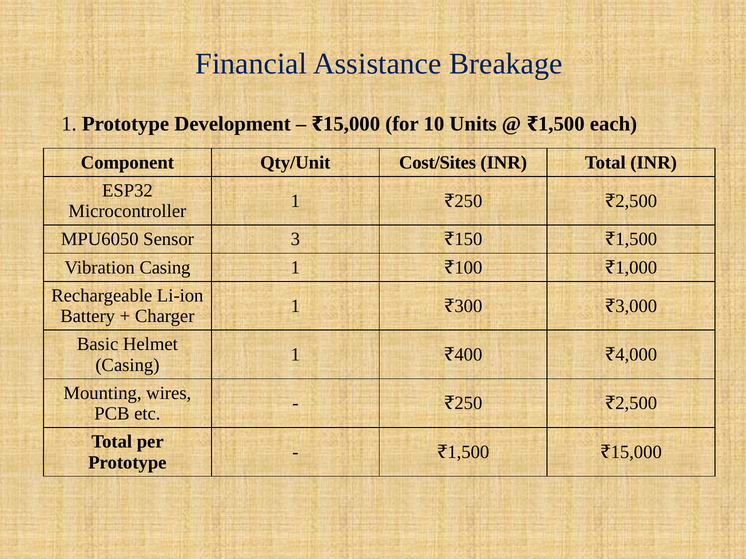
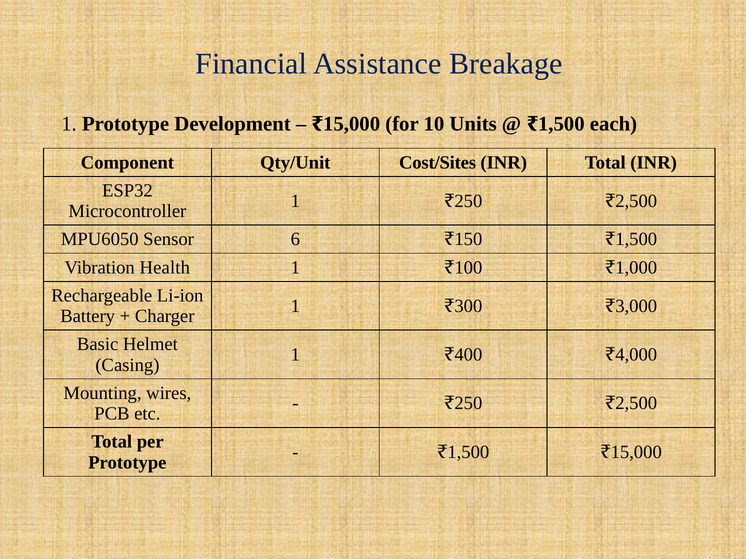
3: 3 -> 6
Vibration Casing: Casing -> Health
